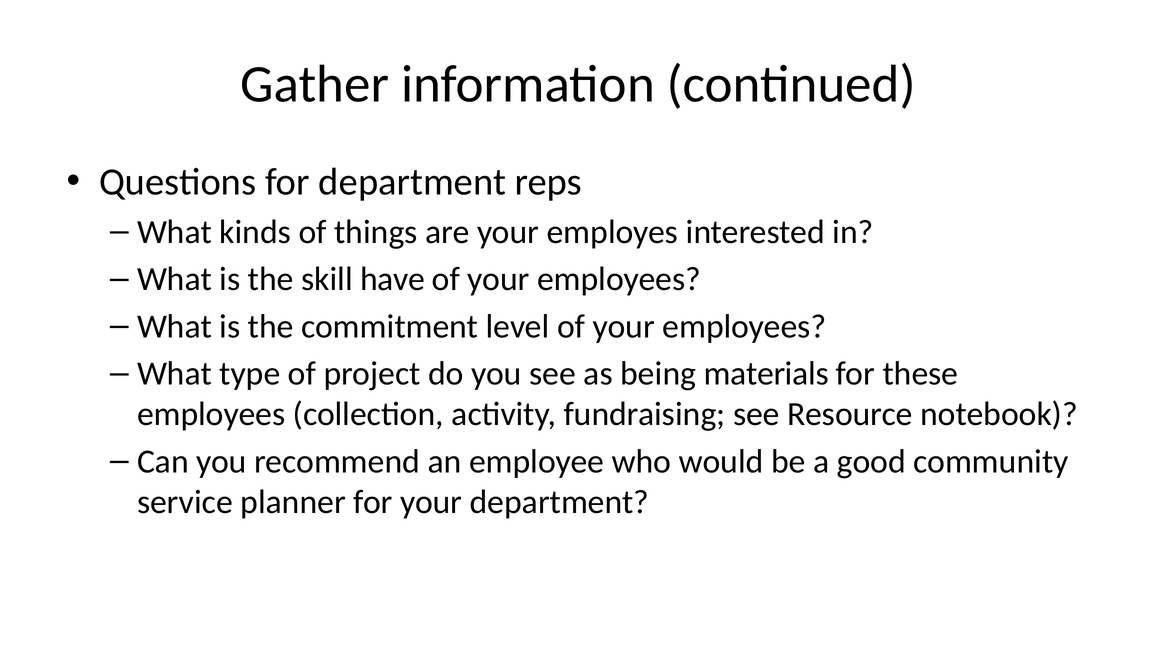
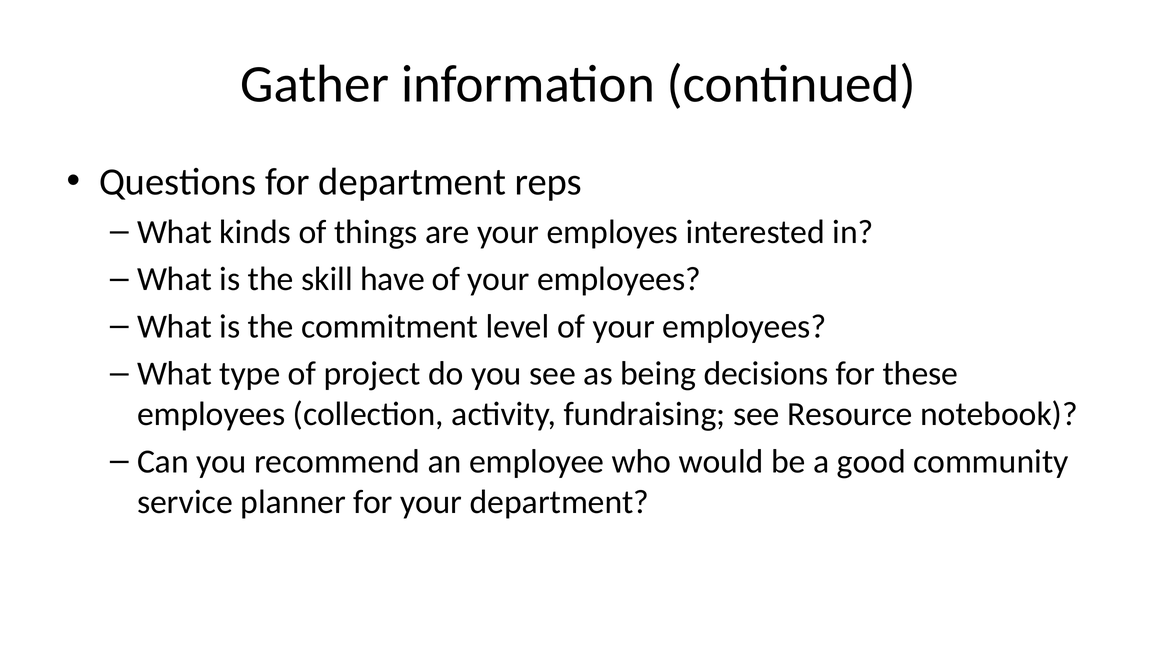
materials: materials -> decisions
